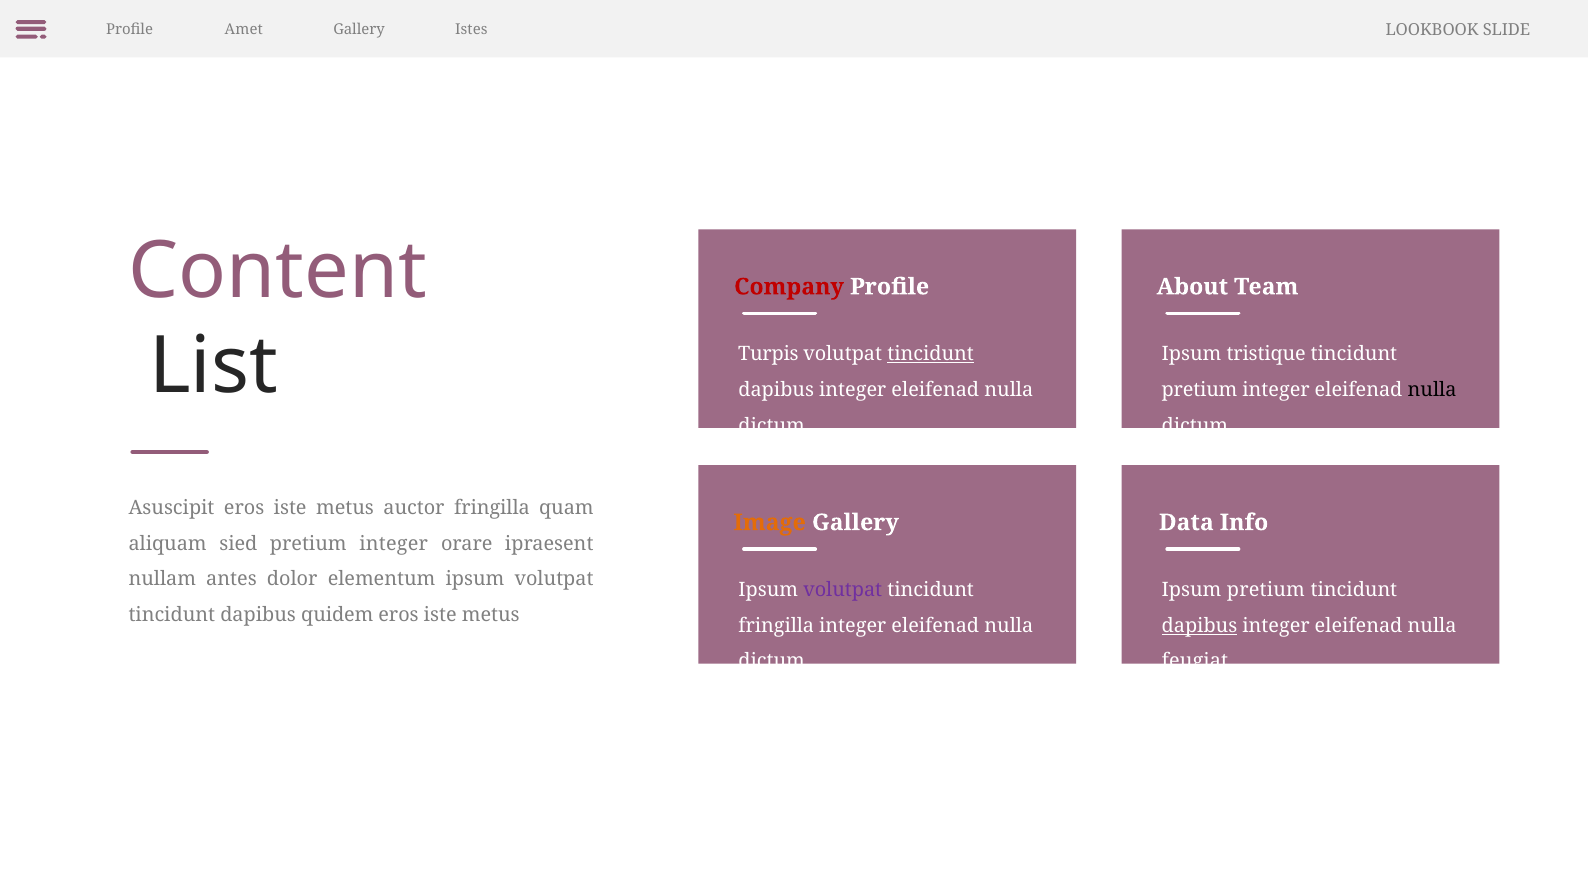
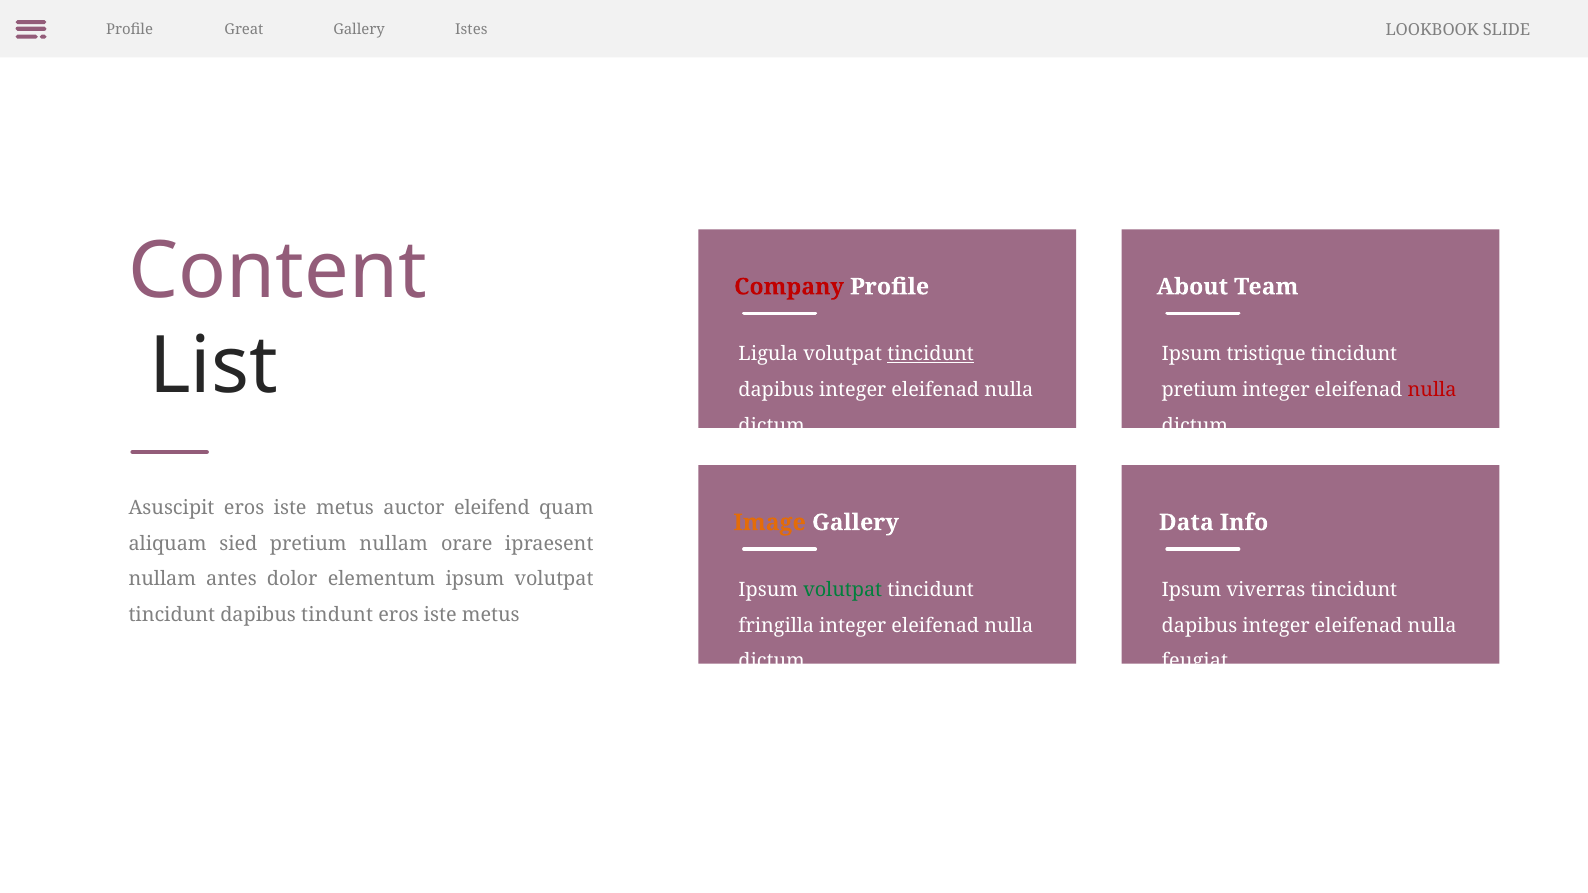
Amet: Amet -> Great
Turpis: Turpis -> Ligula
nulla at (1432, 390) colour: black -> red
auctor fringilla: fringilla -> eleifend
sied pretium integer: integer -> nullam
volutpat at (843, 590) colour: purple -> green
Ipsum pretium: pretium -> viverras
quidem: quidem -> tindunt
dapibus at (1199, 626) underline: present -> none
